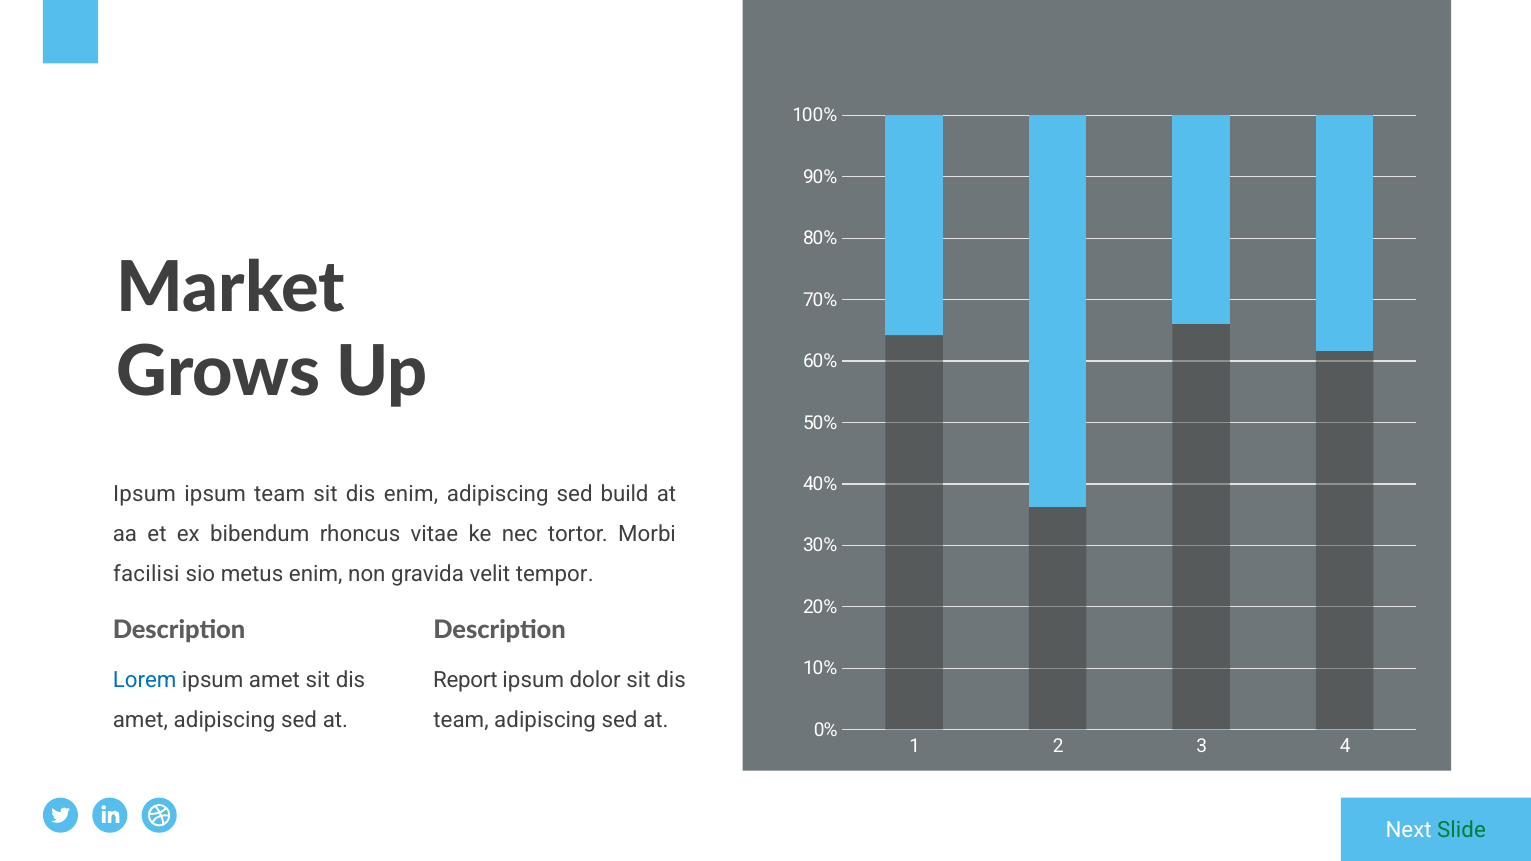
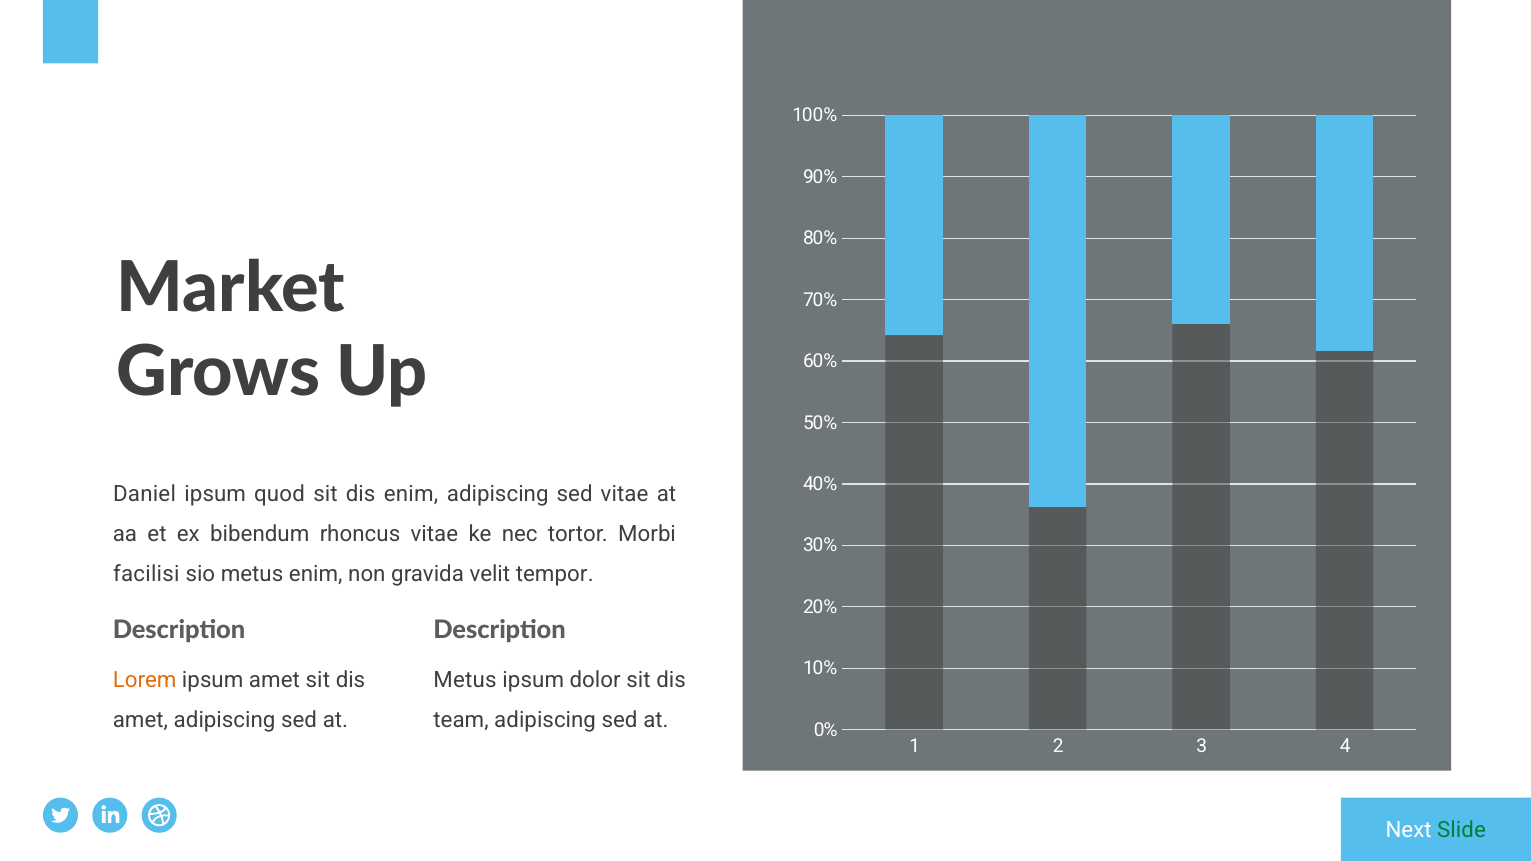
Ipsum at (145, 494): Ipsum -> Daniel
ipsum team: team -> quod
sed build: build -> vitae
Lorem colour: blue -> orange
Report at (465, 680): Report -> Metus
